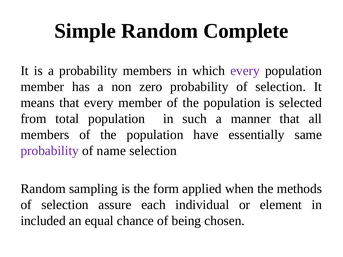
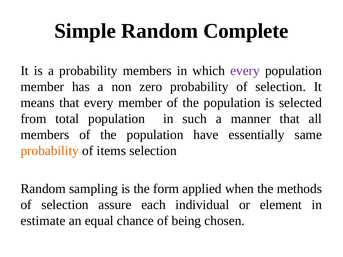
probability at (50, 151) colour: purple -> orange
name: name -> items
included: included -> estimate
